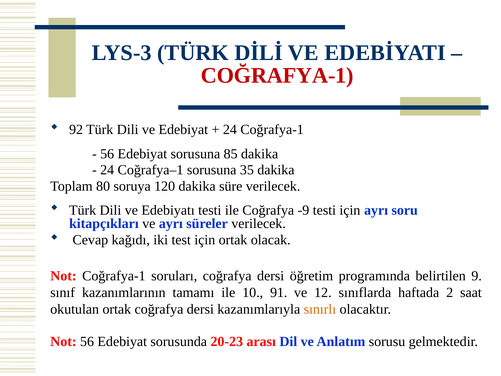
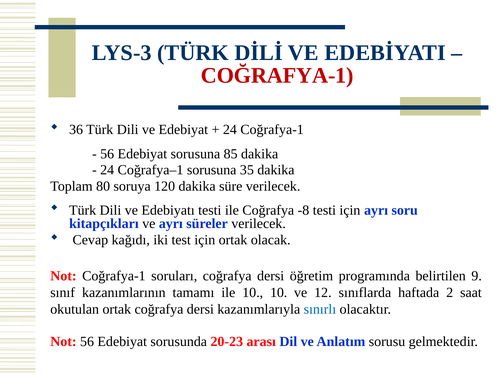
92: 92 -> 36
-9: -9 -> -8
10 91: 91 -> 10
sınırlı colour: orange -> blue
